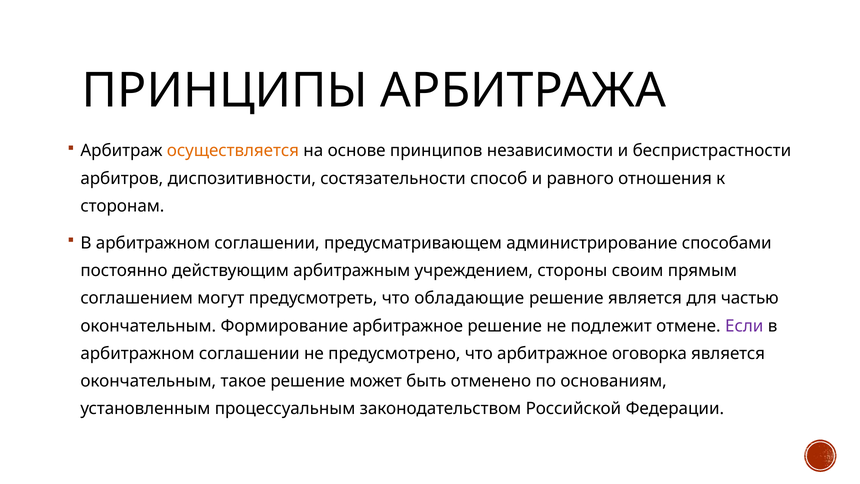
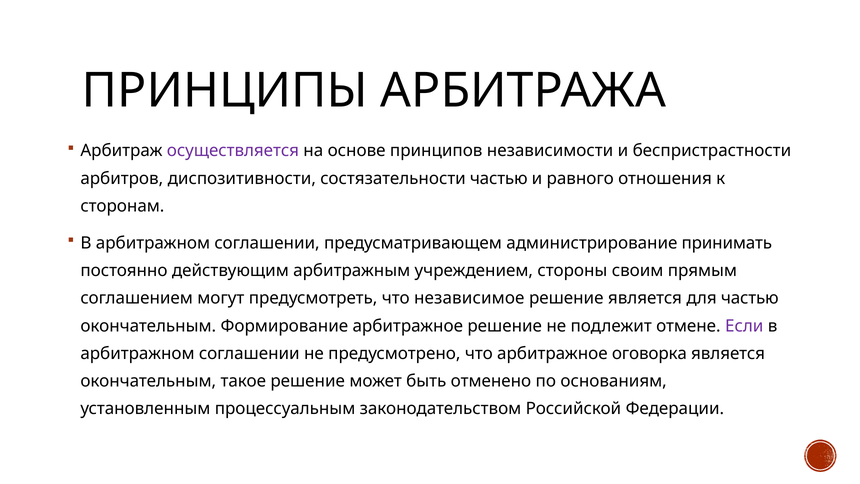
осуществляется colour: orange -> purple
состязательности способ: способ -> частью
способами: способами -> принимать
обладающие: обладающие -> независимое
